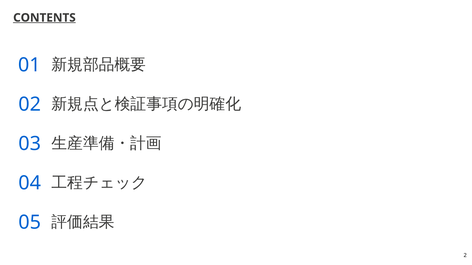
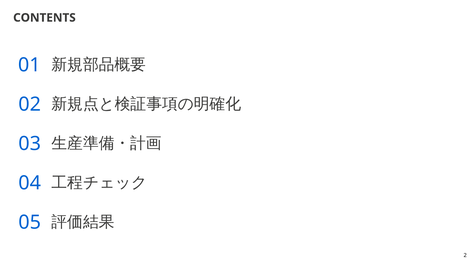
CONTENTS underline: present -> none
